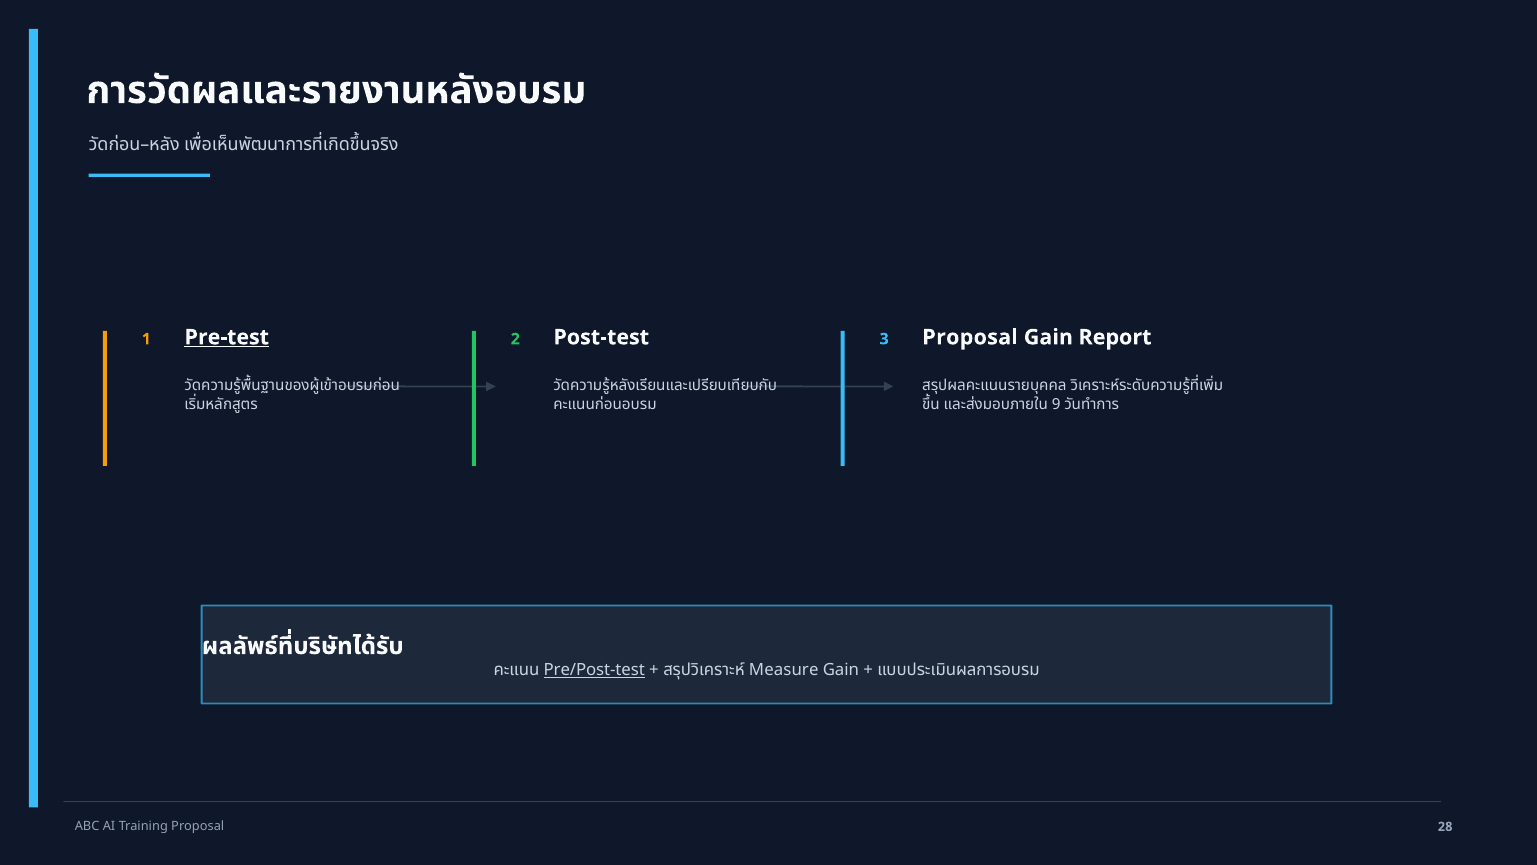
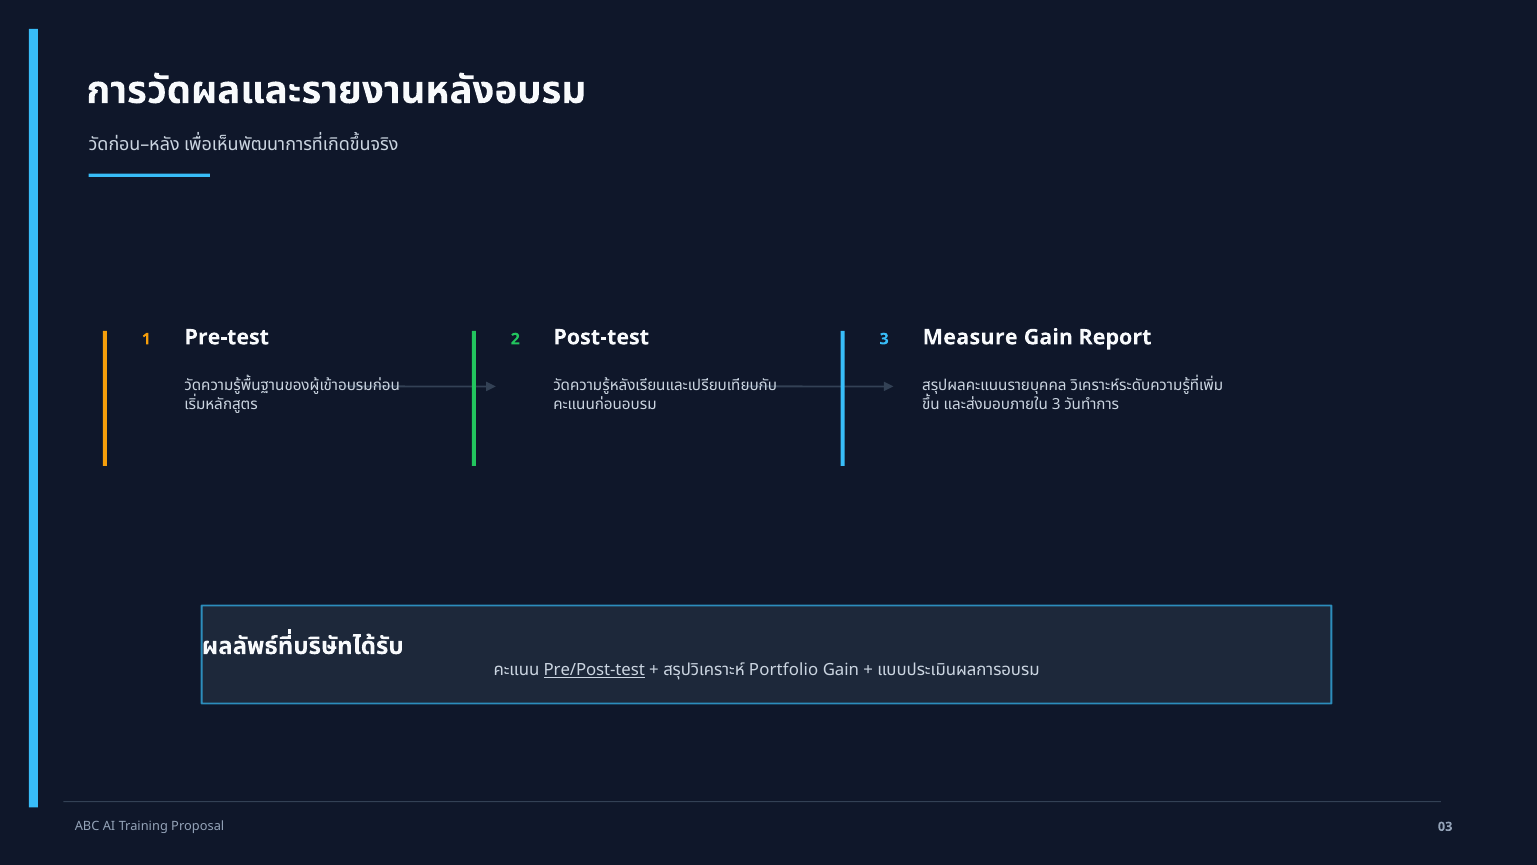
Pre-test underline: present -> none
3 Proposal: Proposal -> Measure
9 at (1056, 404): 9 -> 3
Measure: Measure -> Portfolio
28: 28 -> 03
